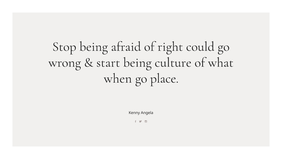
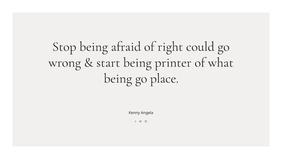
culture: culture -> printer
when at (118, 78): when -> being
